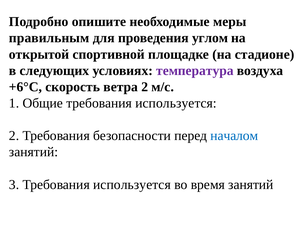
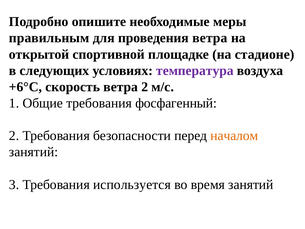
проведения углом: углом -> ветра
Общие требования используется: используется -> фосфагенный
началом colour: blue -> orange
